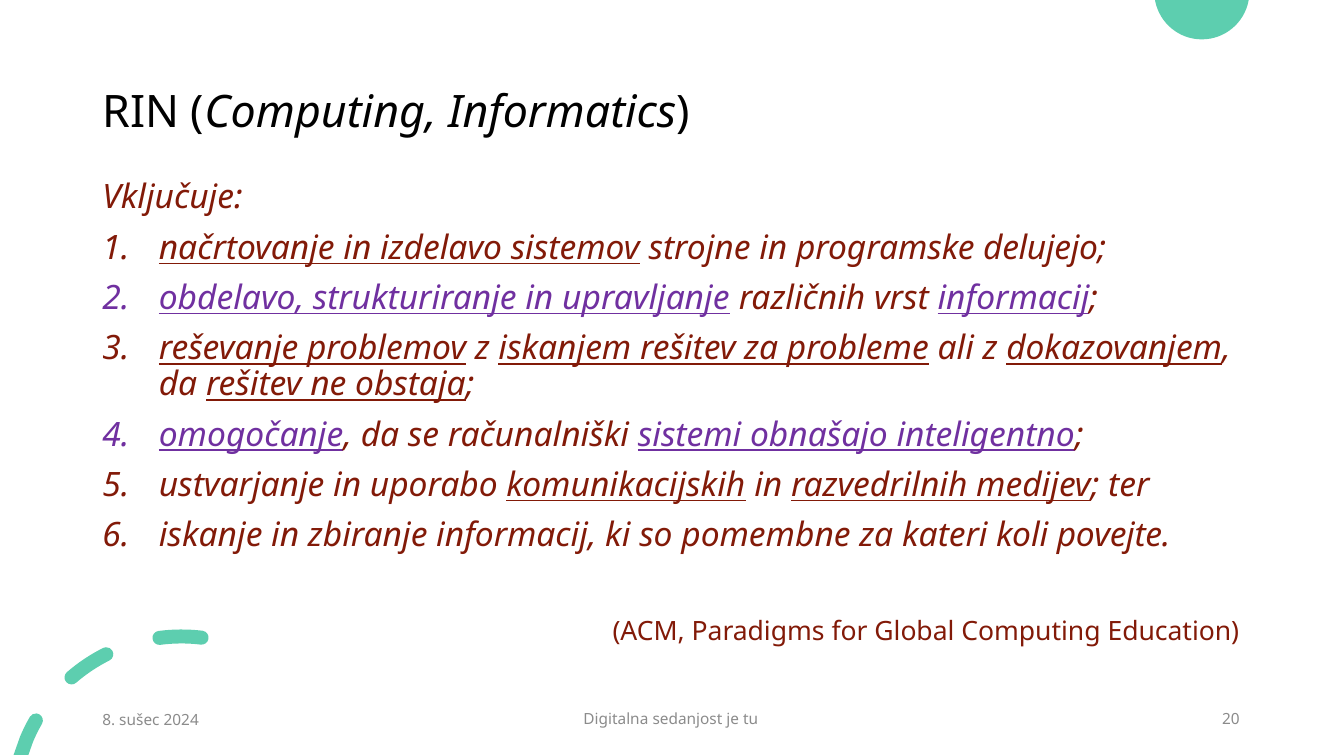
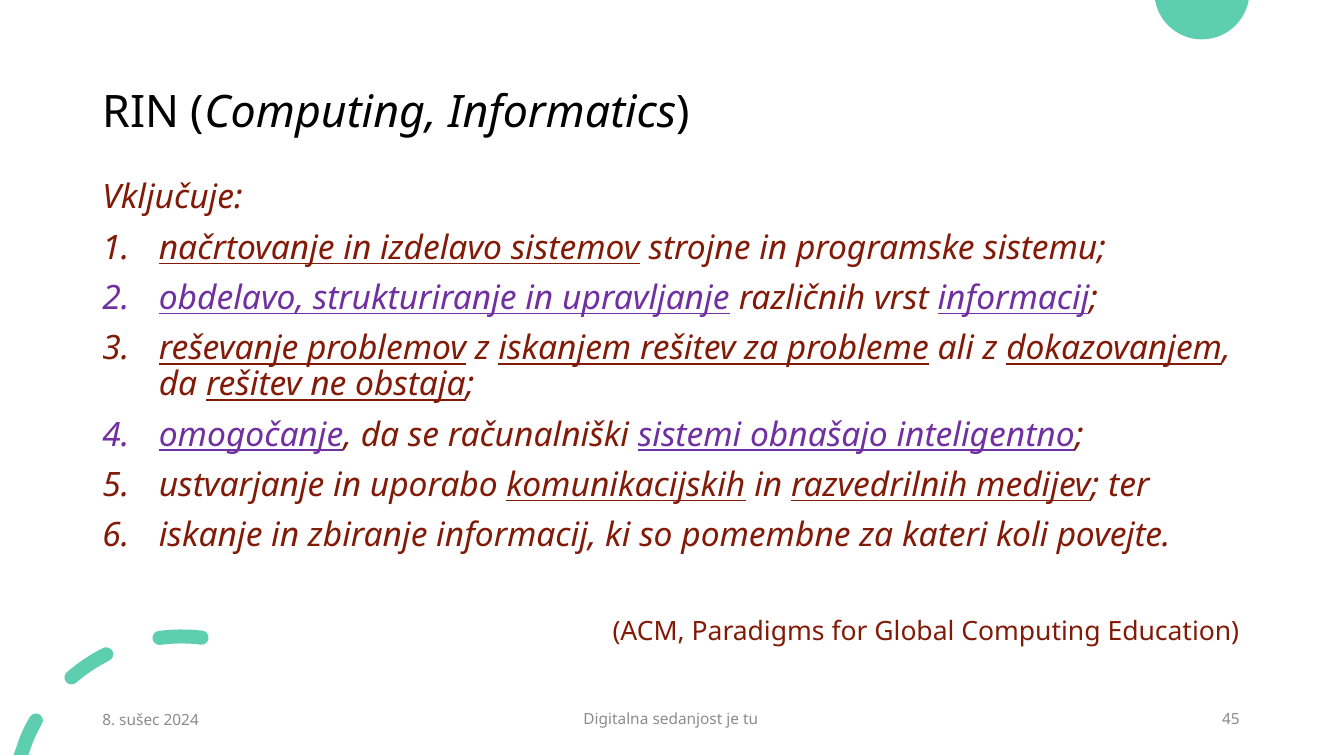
delujejo: delujejo -> sistemu
20: 20 -> 45
